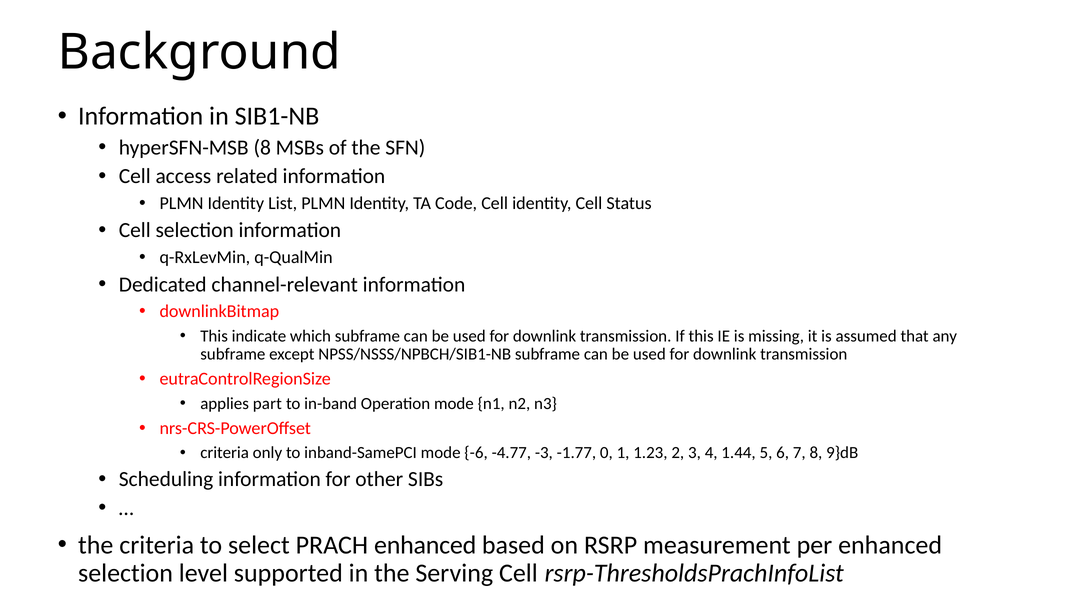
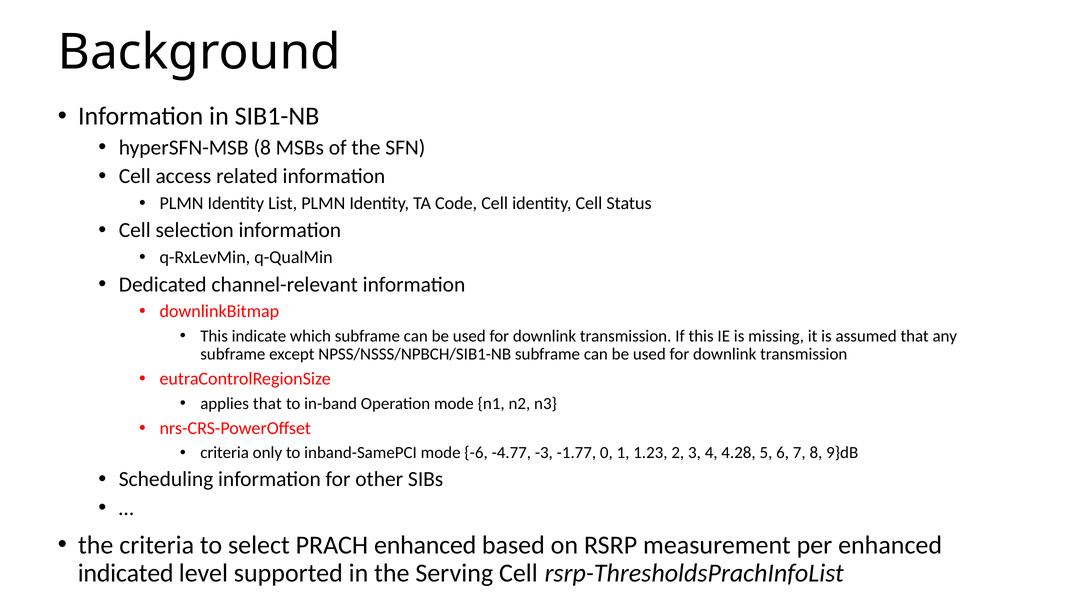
applies part: part -> that
1.44: 1.44 -> 4.28
selection at (126, 573): selection -> indicated
